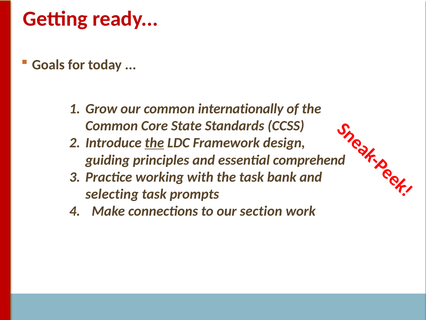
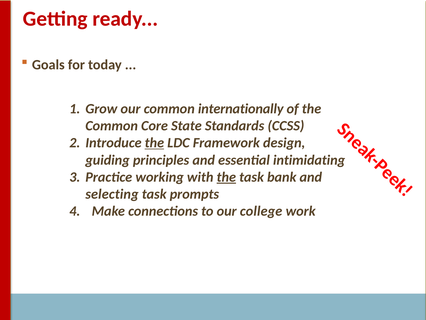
comprehend: comprehend -> intimidating
the at (226, 177) underline: none -> present
section: section -> college
